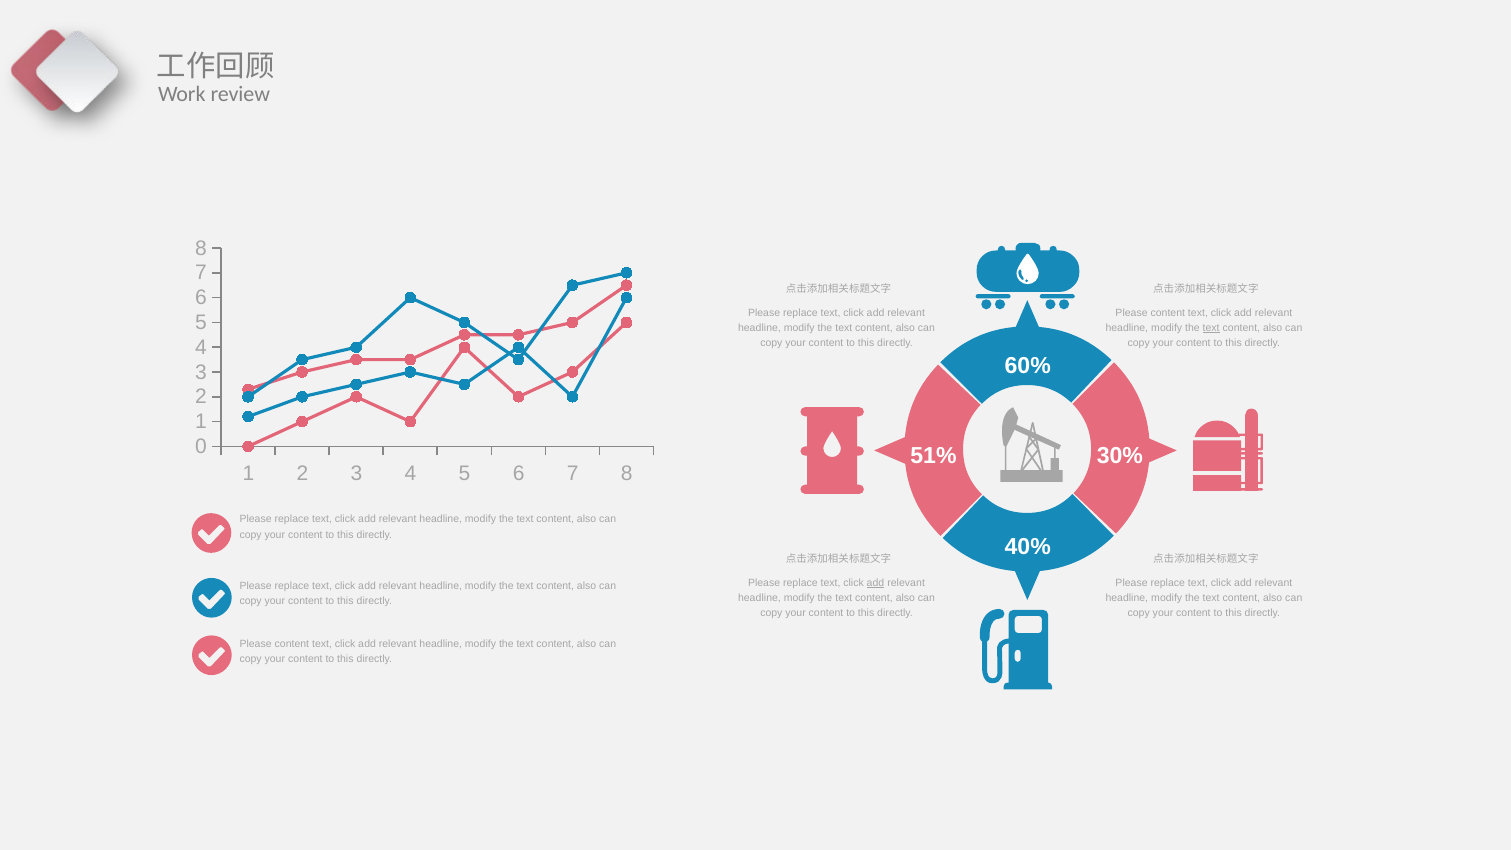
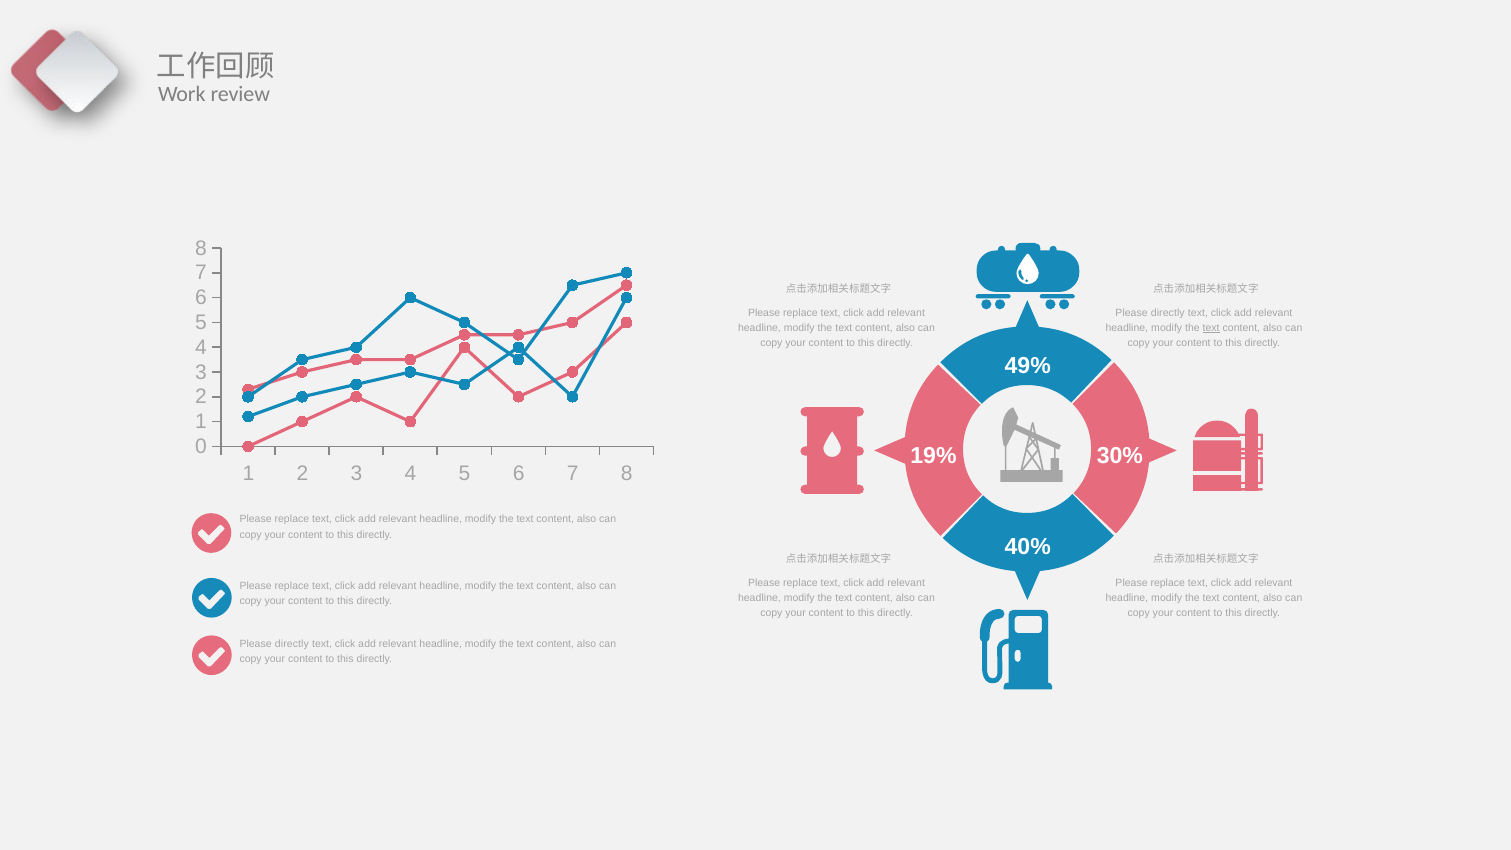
content at (1168, 313): content -> directly
60%: 60% -> 49%
51%: 51% -> 19%
add at (876, 583) underline: present -> none
content at (292, 644): content -> directly
